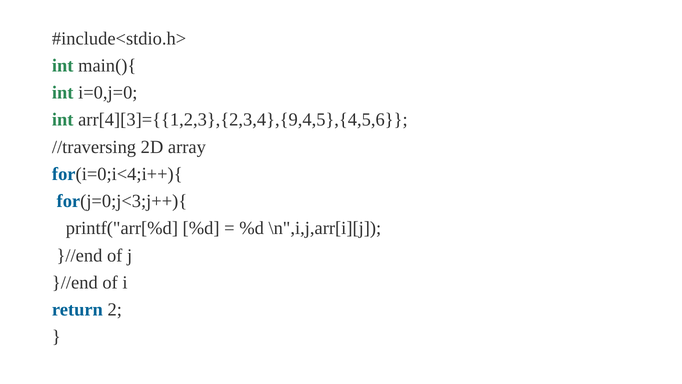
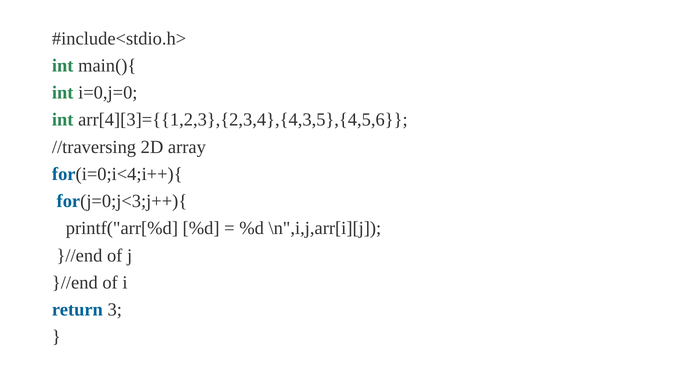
arr[4][3]={{1,2,3},{2,3,4},{9,4,5},{4,5,6: arr[4][3]={{1,2,3},{2,3,4},{9,4,5},{4,5,6 -> arr[4][3]={{1,2,3},{2,3,4},{4,3,5},{4,5,6
2: 2 -> 3
